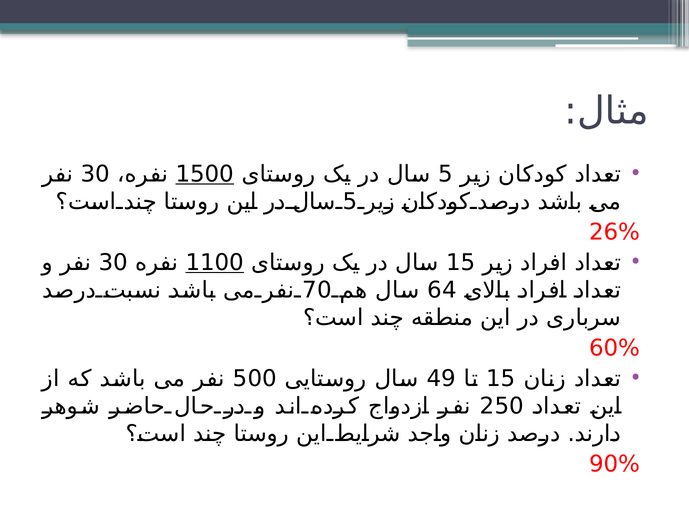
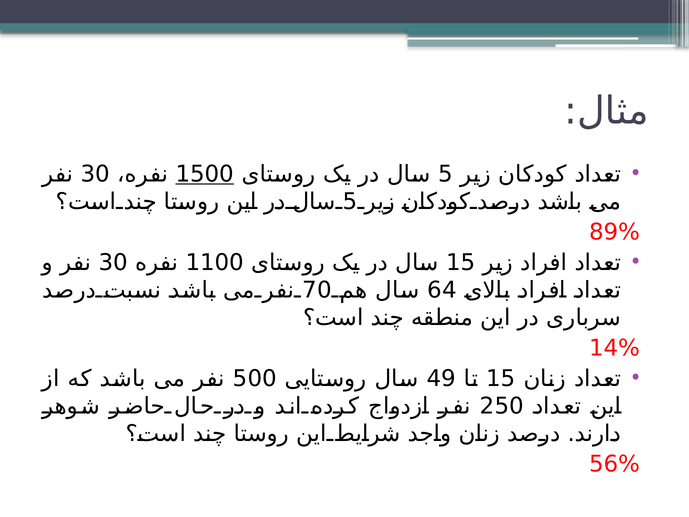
26%: 26% -> 89%
1100 underline: present -> none
60%: 60% -> 14%
90%: 90% -> 56%
